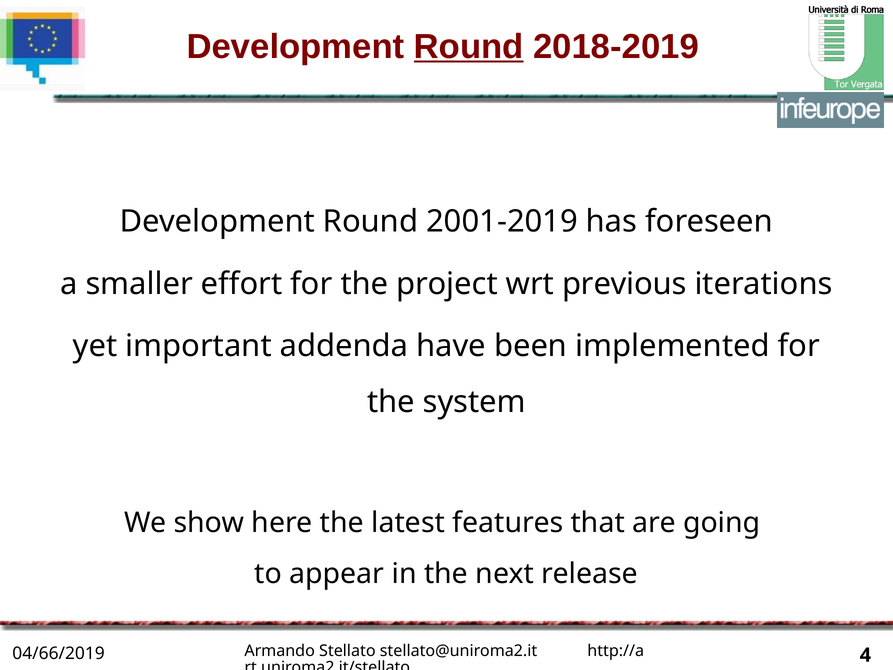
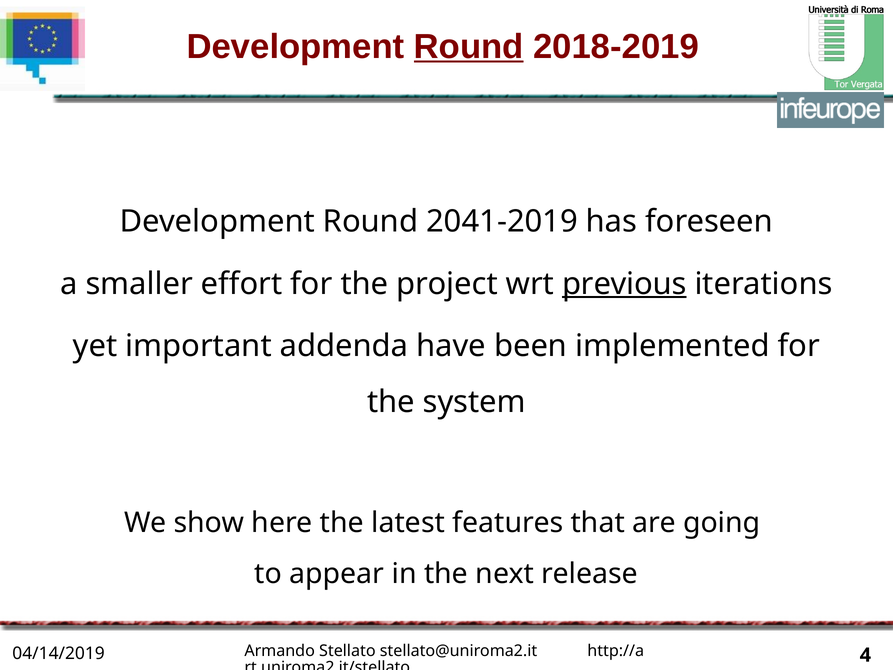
2001-2019: 2001-2019 -> 2041-2019
previous underline: none -> present
04/66/2019: 04/66/2019 -> 04/14/2019
